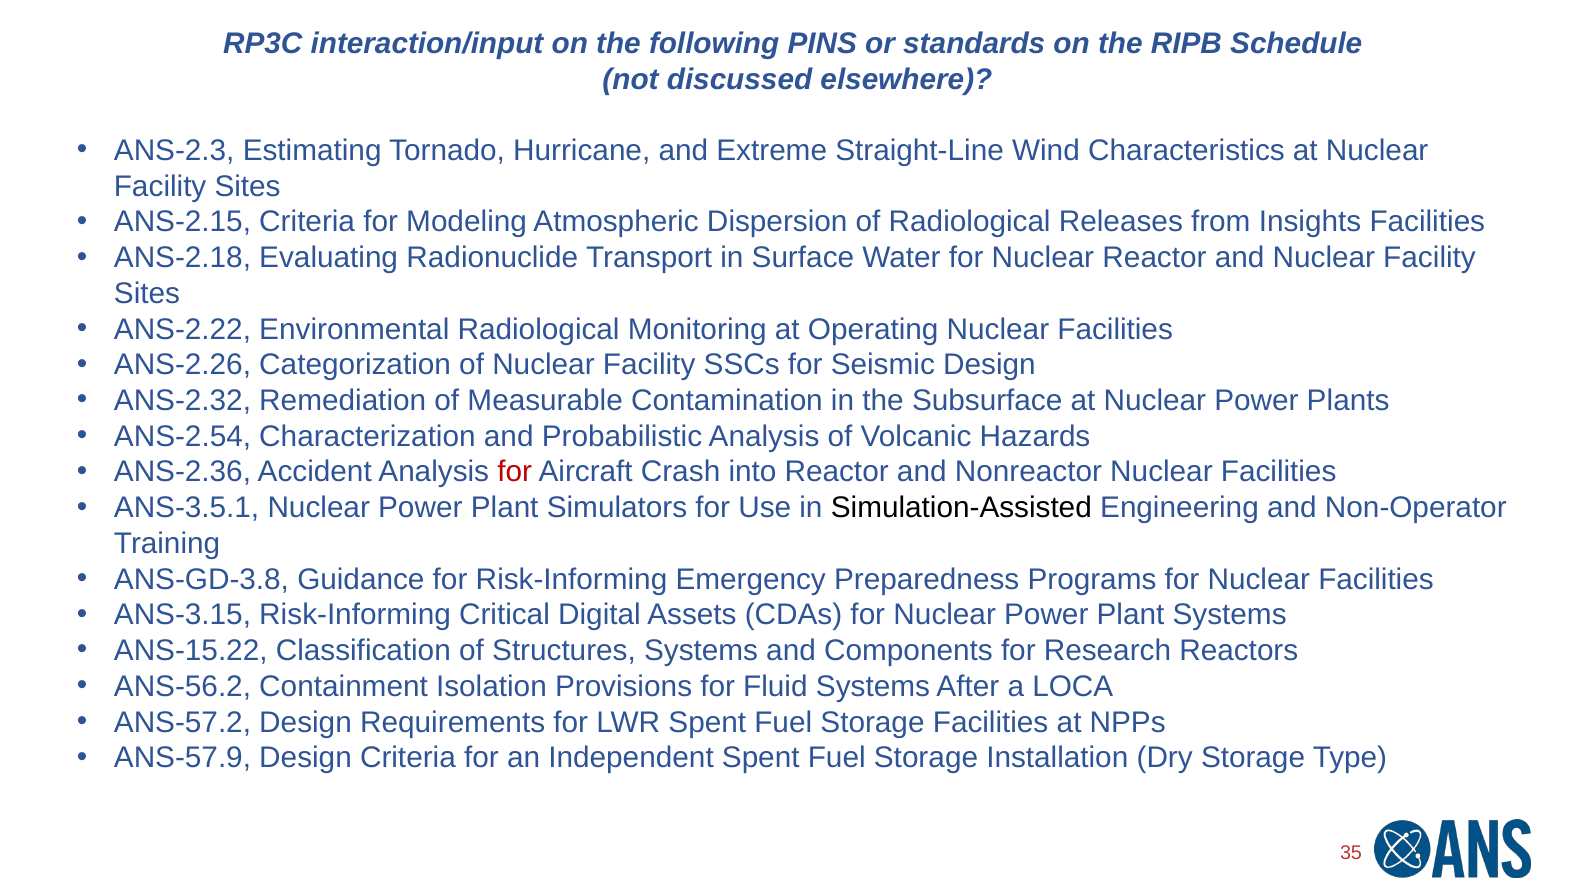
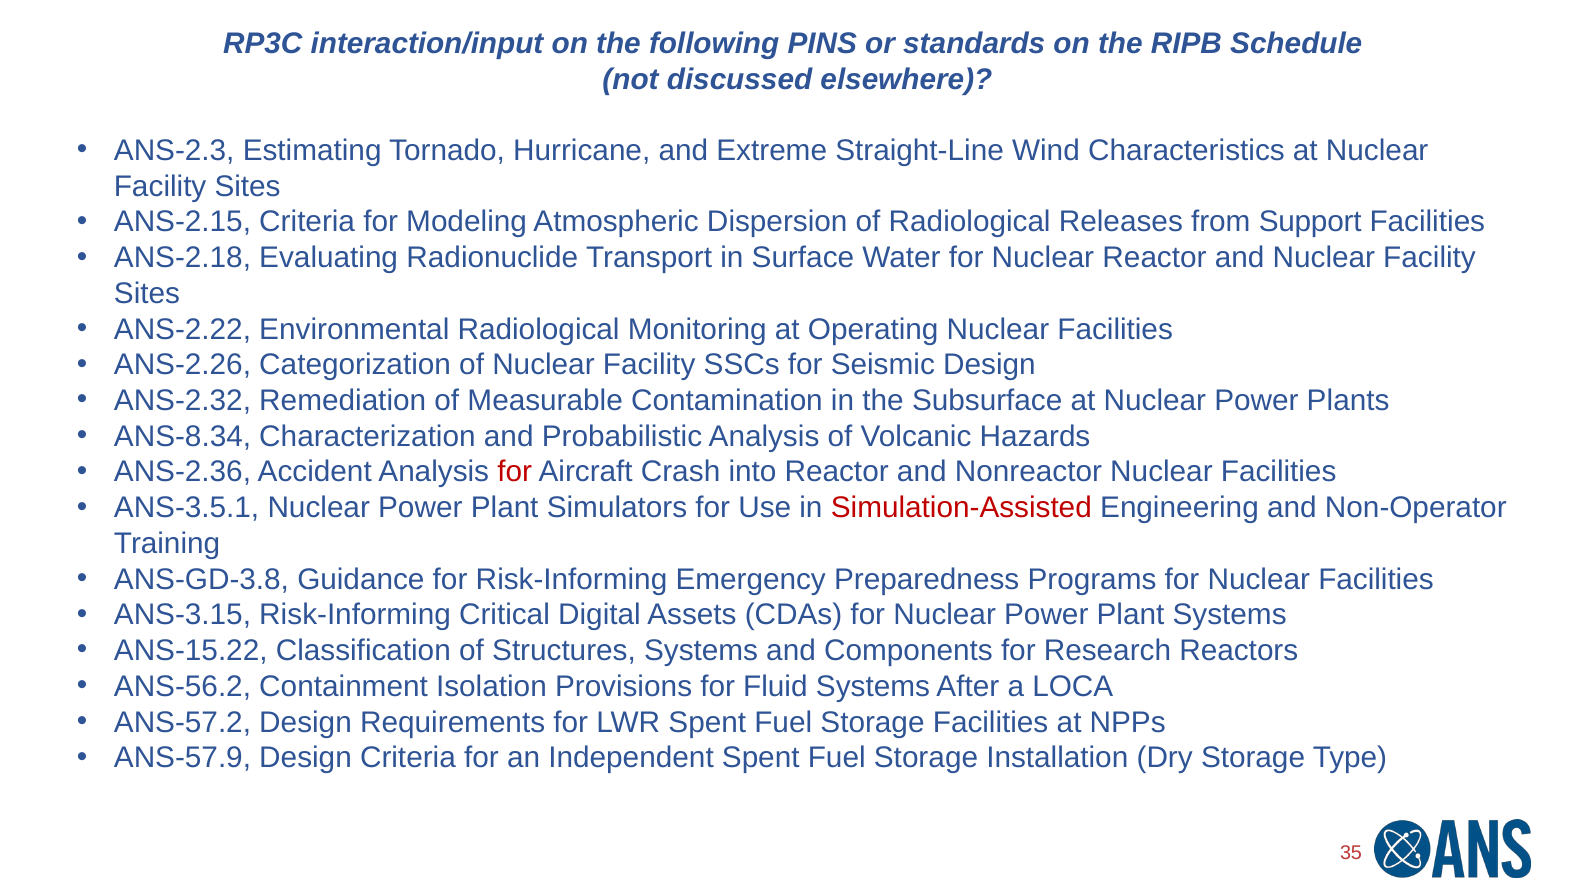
Insights: Insights -> Support
ANS-2.54: ANS-2.54 -> ANS-8.34
Simulation-Assisted colour: black -> red
